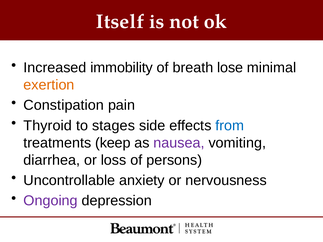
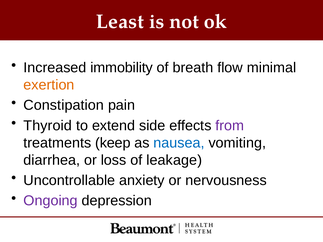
Itself: Itself -> Least
lose: lose -> flow
stages: stages -> extend
from colour: blue -> purple
nausea colour: purple -> blue
persons: persons -> leakage
